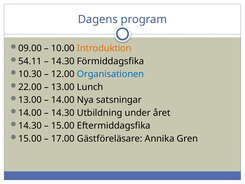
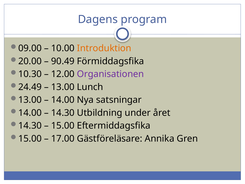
54.11: 54.11 -> 20.00
14.30 at (63, 61): 14.30 -> 90.49
Organisationen colour: blue -> purple
22.00: 22.00 -> 24.49
